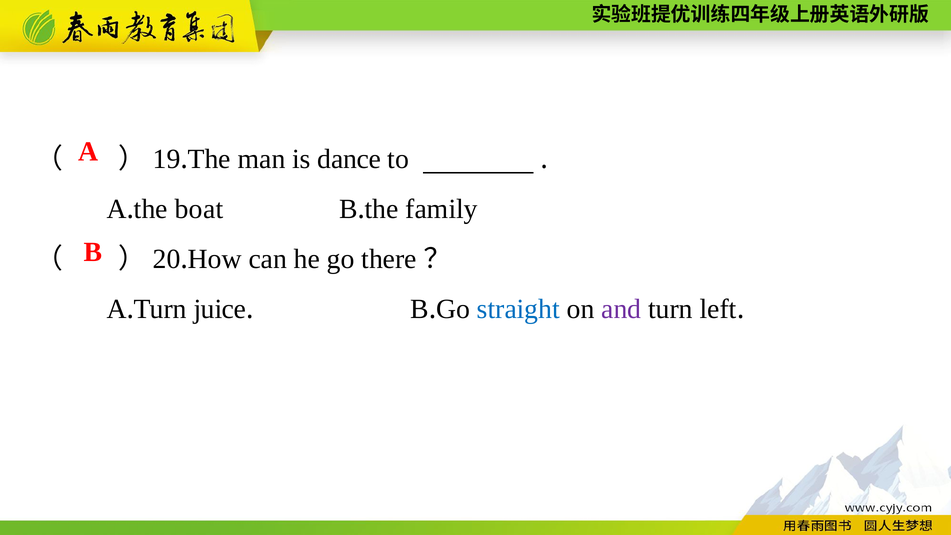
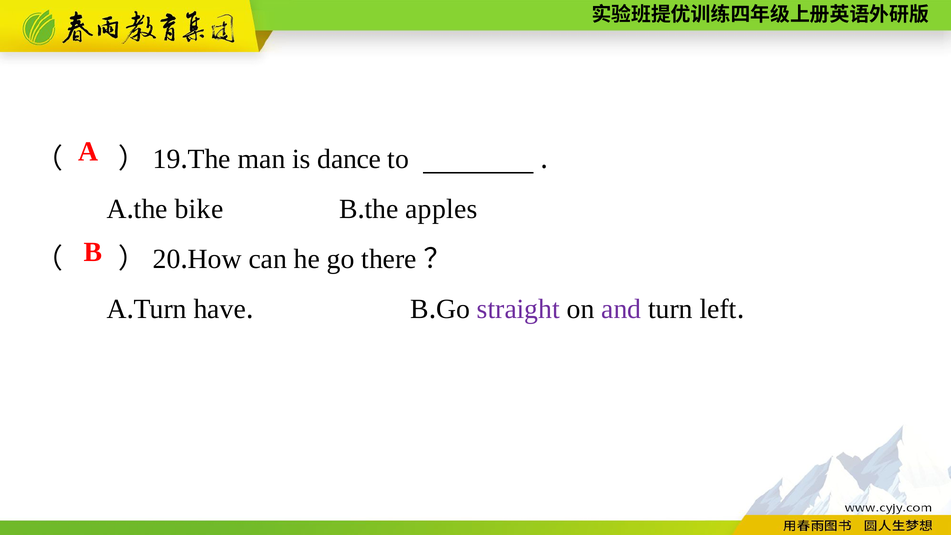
boat: boat -> bike
family: family -> apples
juice: juice -> have
straight colour: blue -> purple
